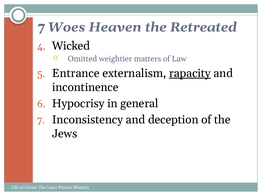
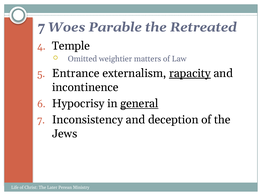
Heaven: Heaven -> Parable
Wicked: Wicked -> Temple
general underline: none -> present
